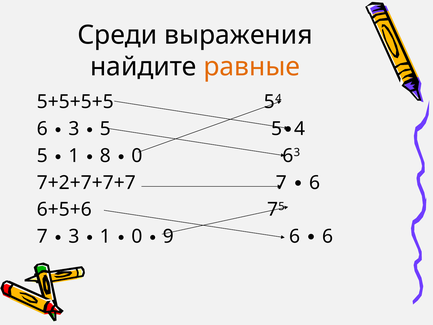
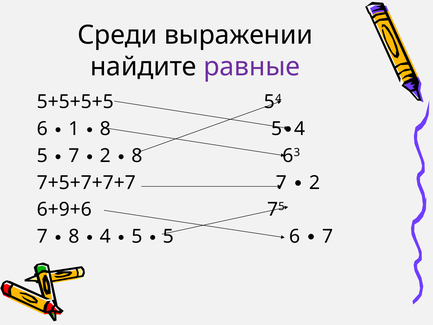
выражения: выражения -> выражении
равные colour: orange -> purple
3 at (74, 129): 3 -> 1
5 at (105, 129): 5 -> 8
1 at (74, 156): 1 -> 7
8 at (105, 156): 8 -> 2
0 at (137, 156): 0 -> 8
7+2+7+7+7: 7+2+7+7+7 -> 7+5+7+7+7
7 6: 6 -> 2
6+5+6: 6+5+6 -> 6+9+6
3 at (74, 236): 3 -> 8
1 at (105, 236): 1 -> 4
0 at (137, 236): 0 -> 5
9 at (168, 236): 9 -> 5
6 6: 6 -> 7
